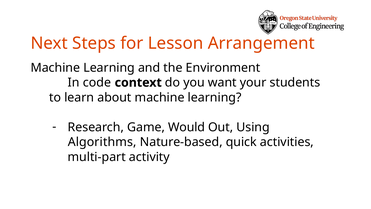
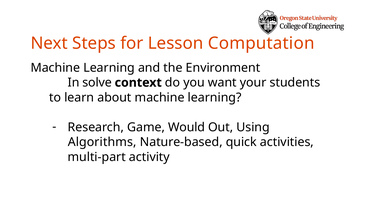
Arrangement: Arrangement -> Computation
code: code -> solve
